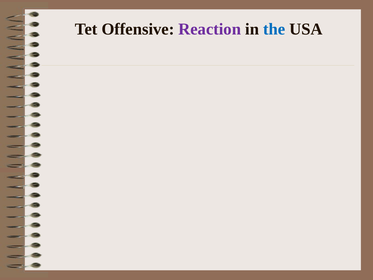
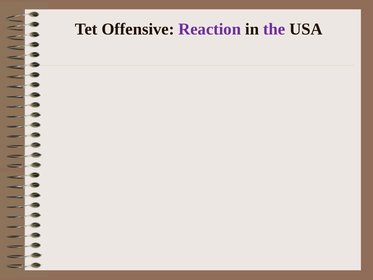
the colour: blue -> purple
